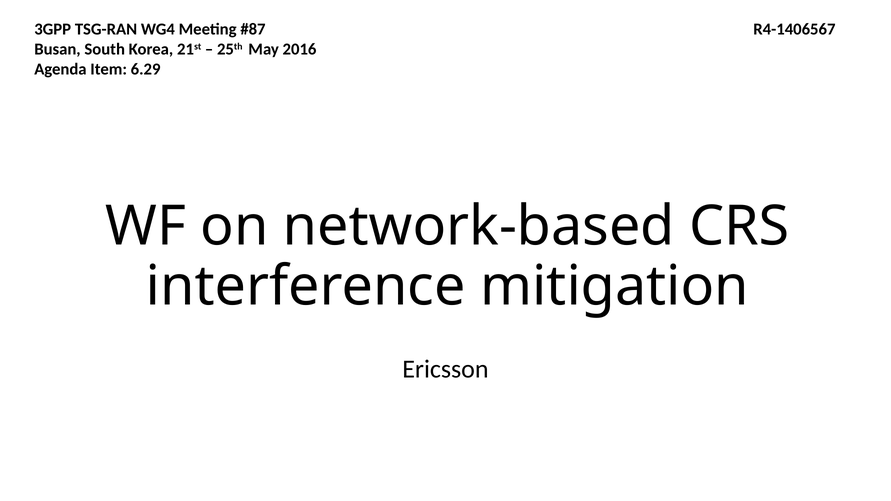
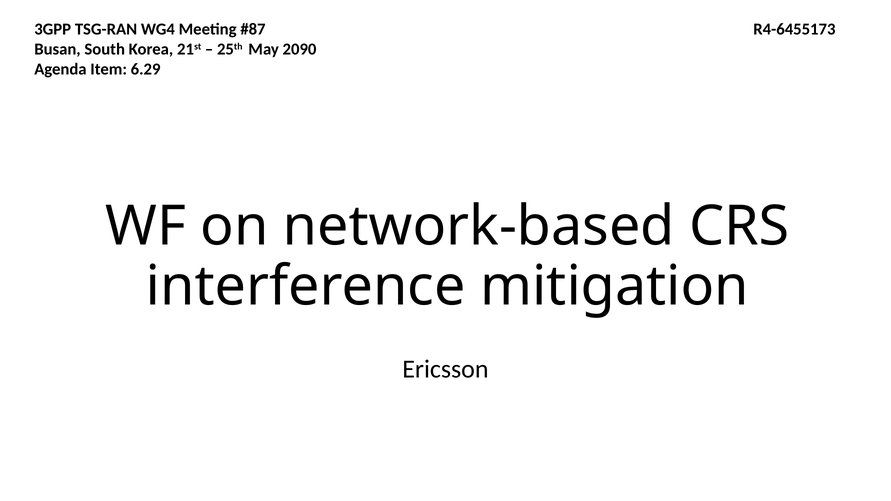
R4-1406567: R4-1406567 -> R4-6455173
2016: 2016 -> 2090
